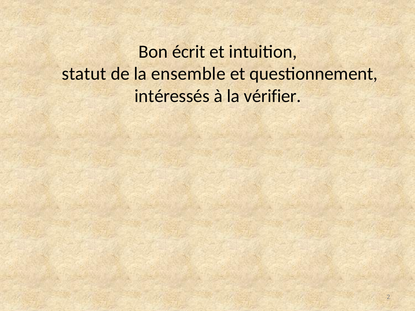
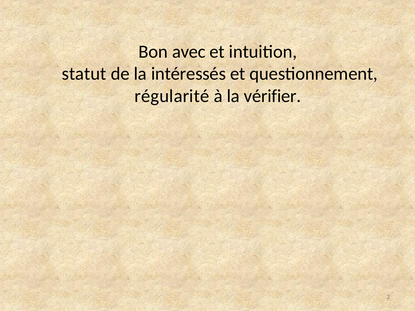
écrit: écrit -> avec
ensemble: ensemble -> intéressés
intéressés: intéressés -> régularité
